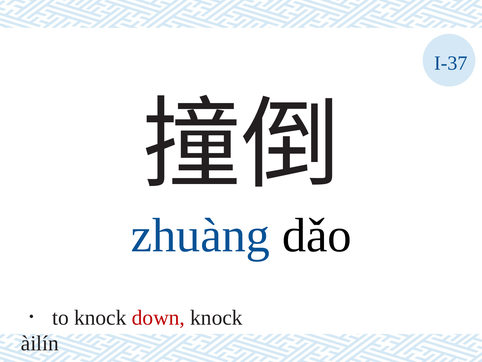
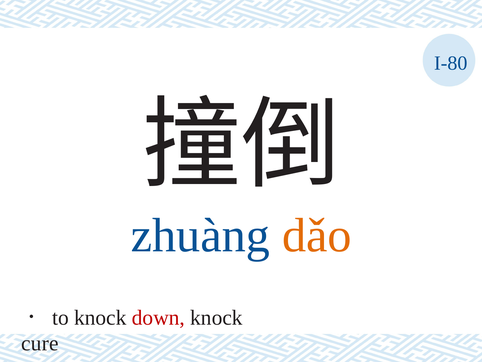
I-37: I-37 -> I-80
dǎo colour: black -> orange
àilín: àilín -> cure
